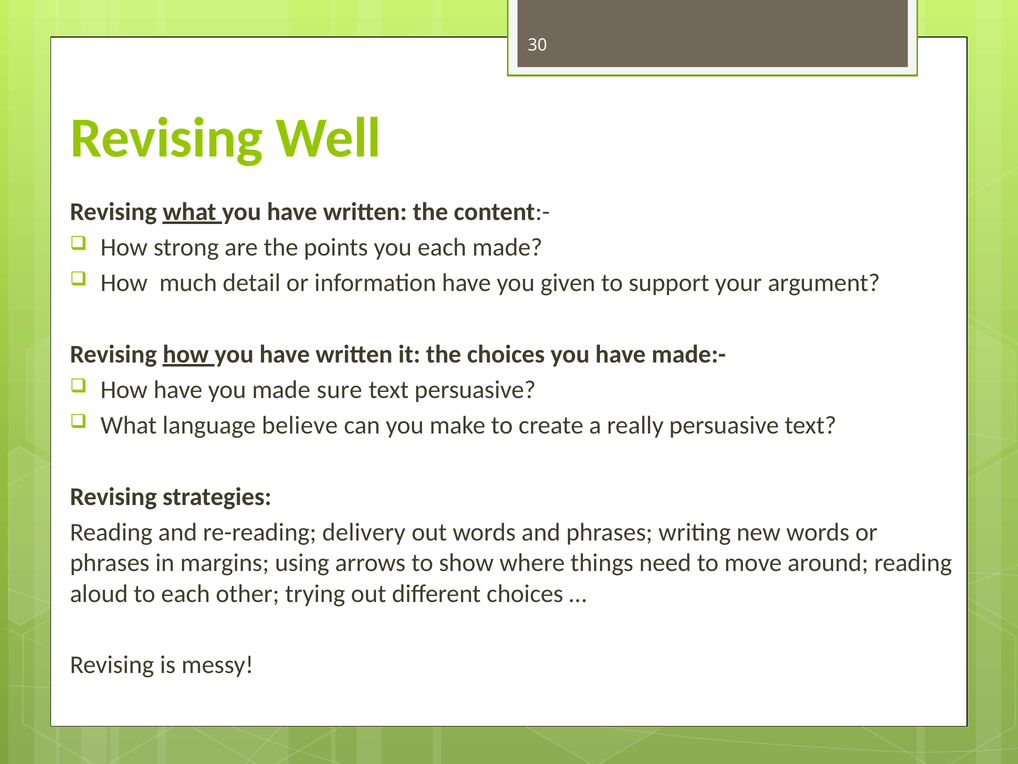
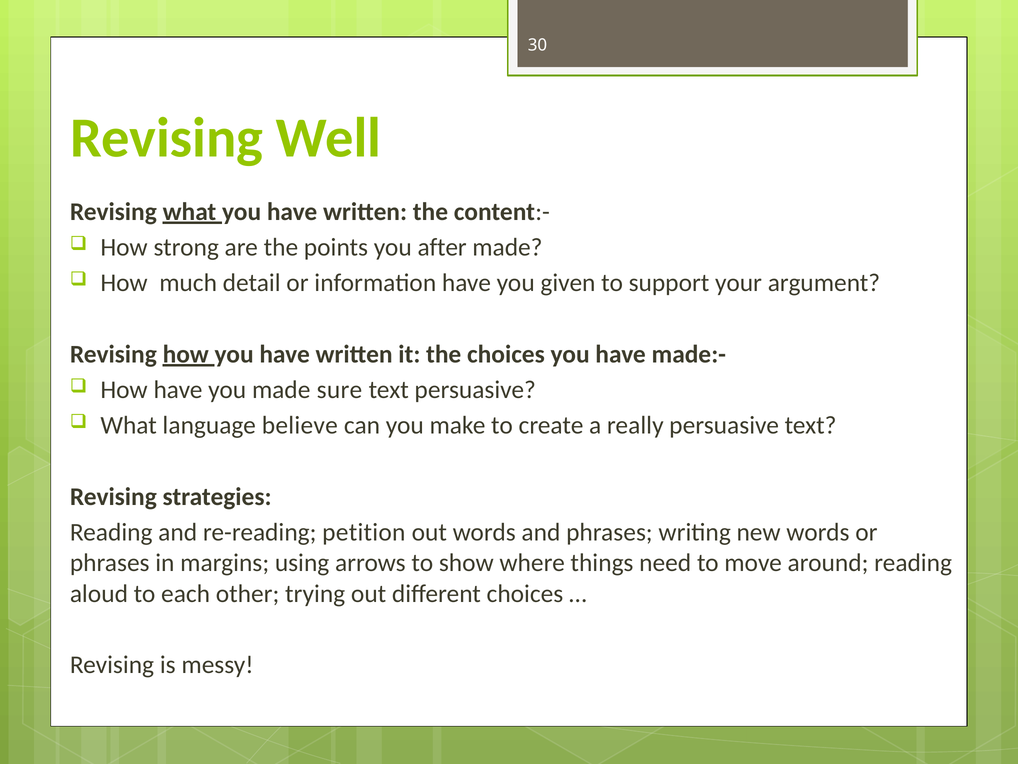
you each: each -> after
delivery: delivery -> petition
